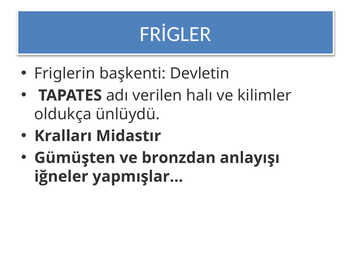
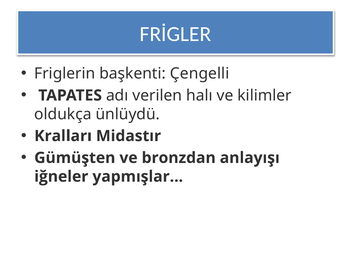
Devletin: Devletin -> Çengelli
